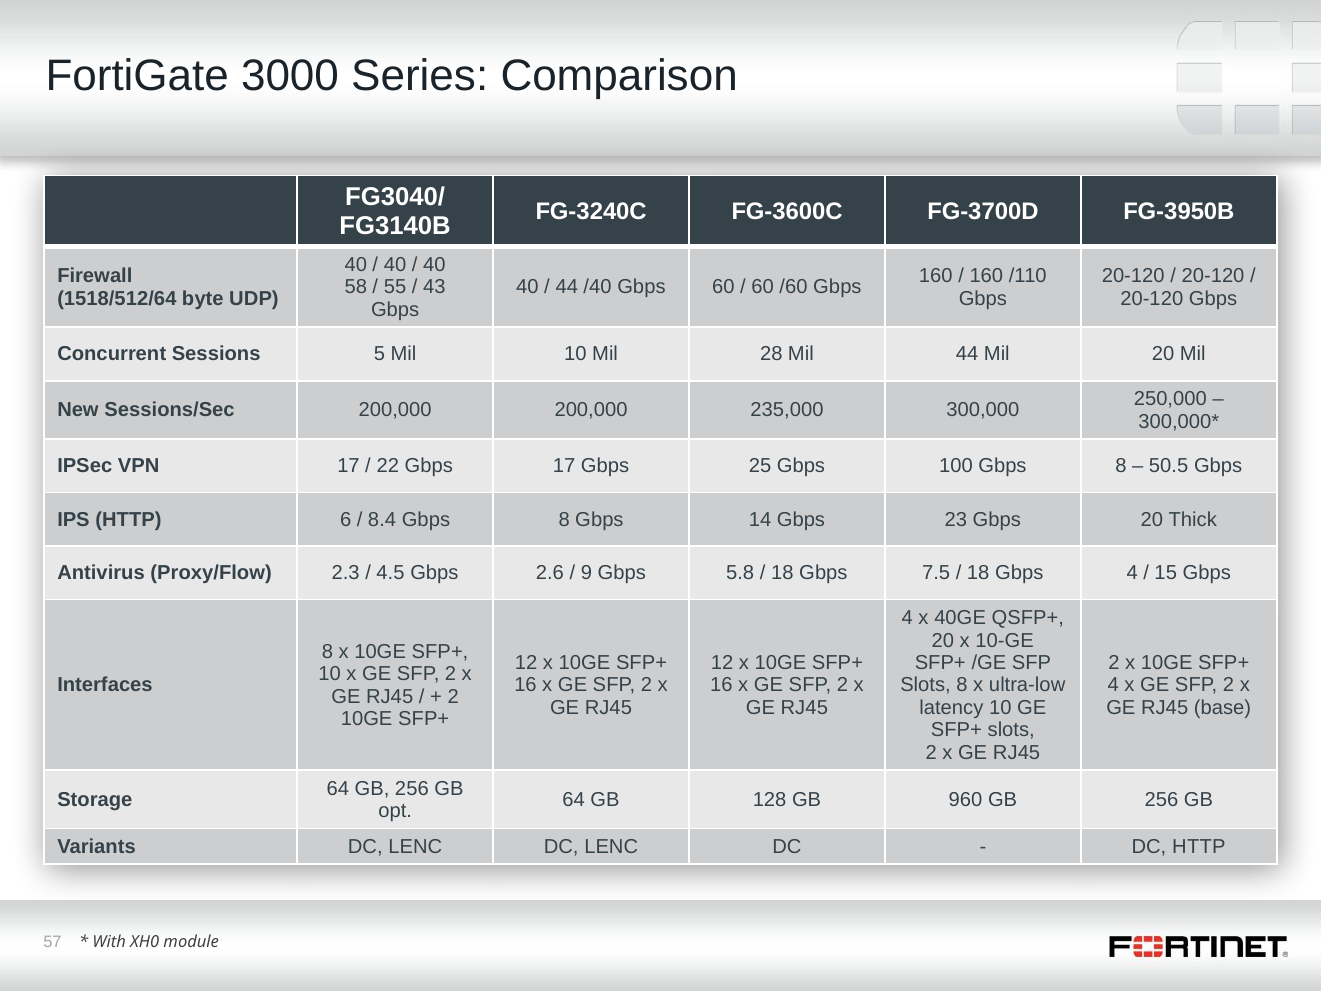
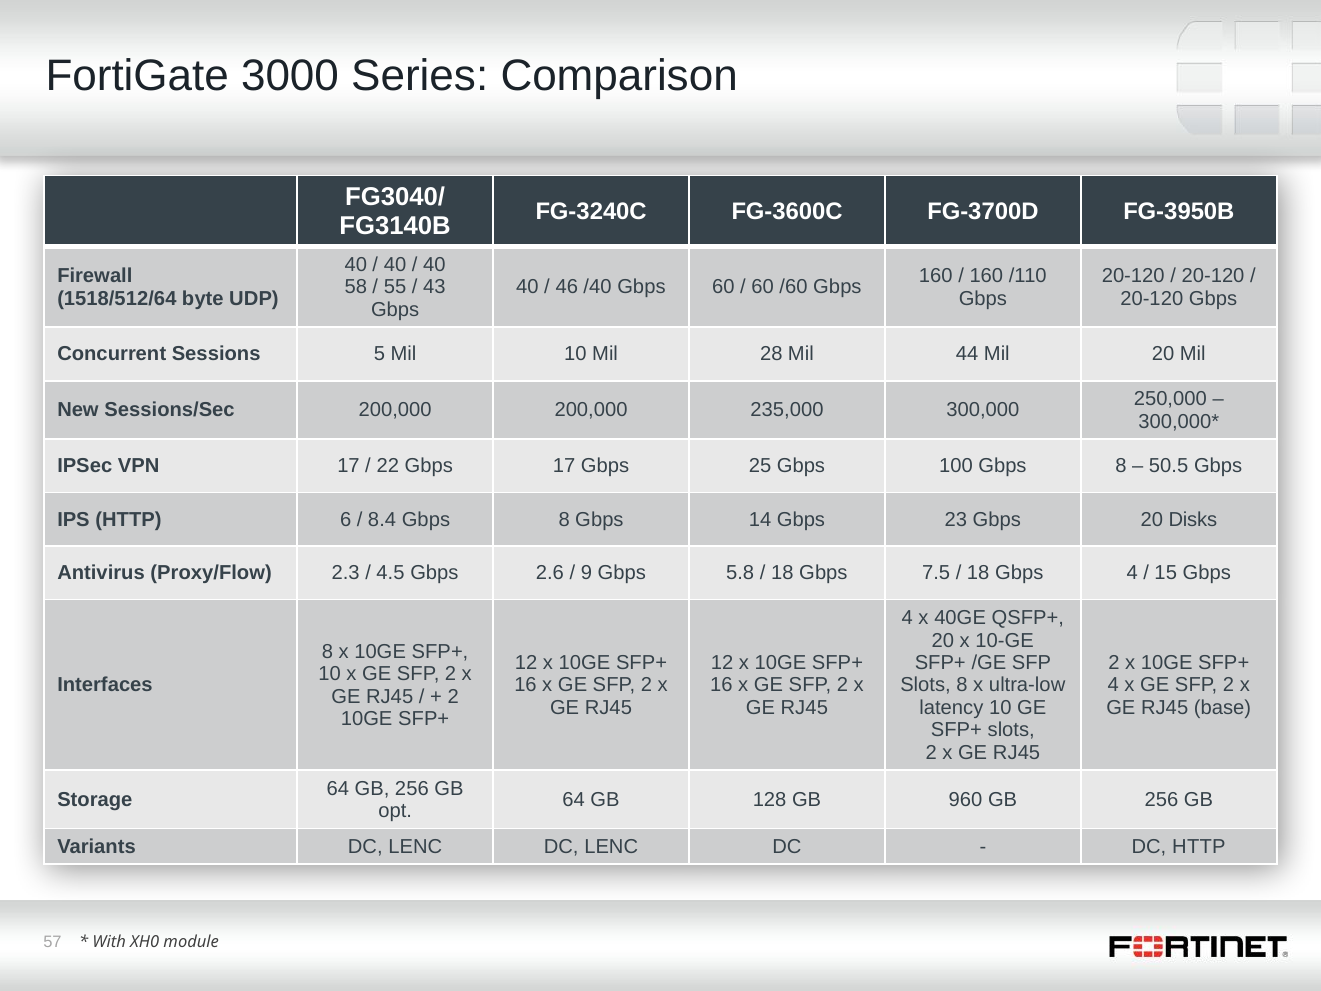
44 at (567, 287): 44 -> 46
Thick: Thick -> Disks
